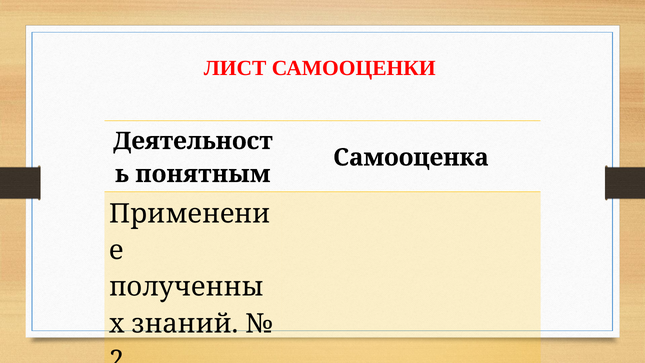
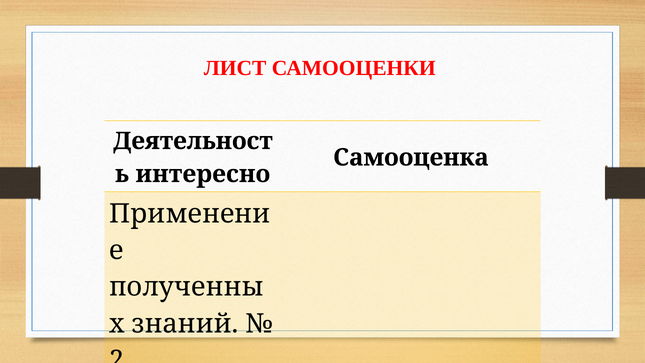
понятным: понятным -> интересно
